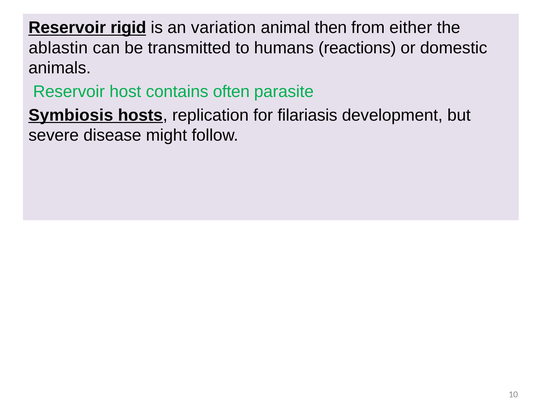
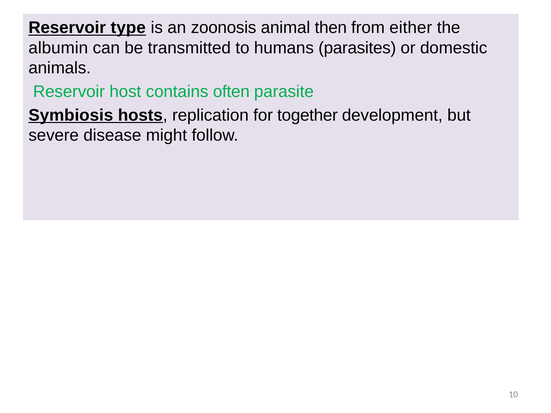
rigid: rigid -> type
variation: variation -> zoonosis
ablastin: ablastin -> albumin
reactions: reactions -> parasites
filariasis: filariasis -> together
